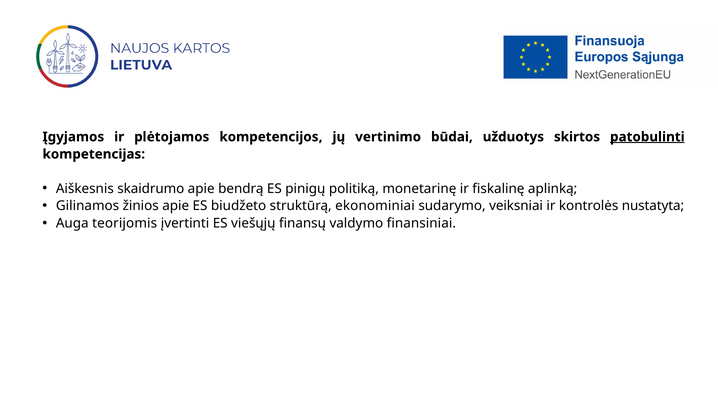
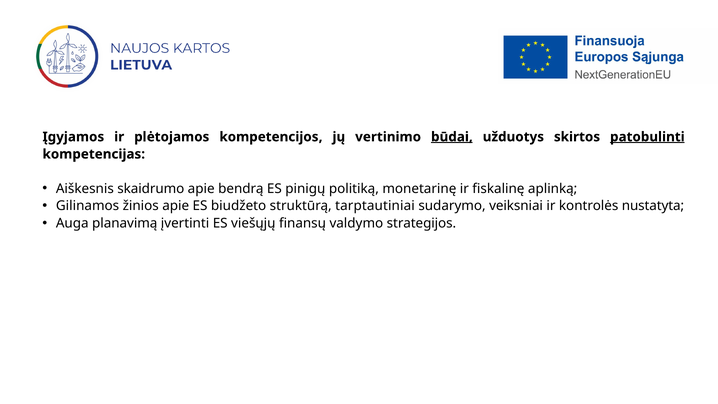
būdai underline: none -> present
ekonominiai: ekonominiai -> tarptautiniai
teorijomis: teorijomis -> planavimą
finansiniai: finansiniai -> strategijos
